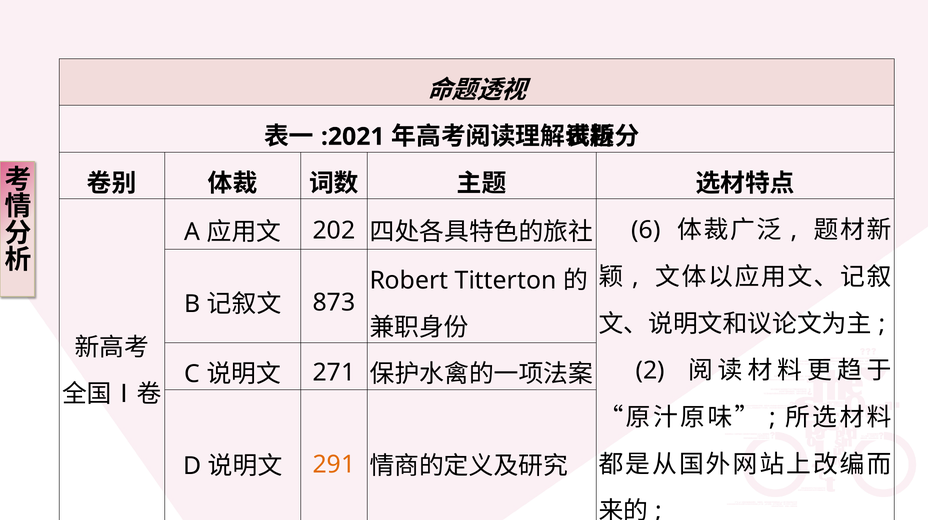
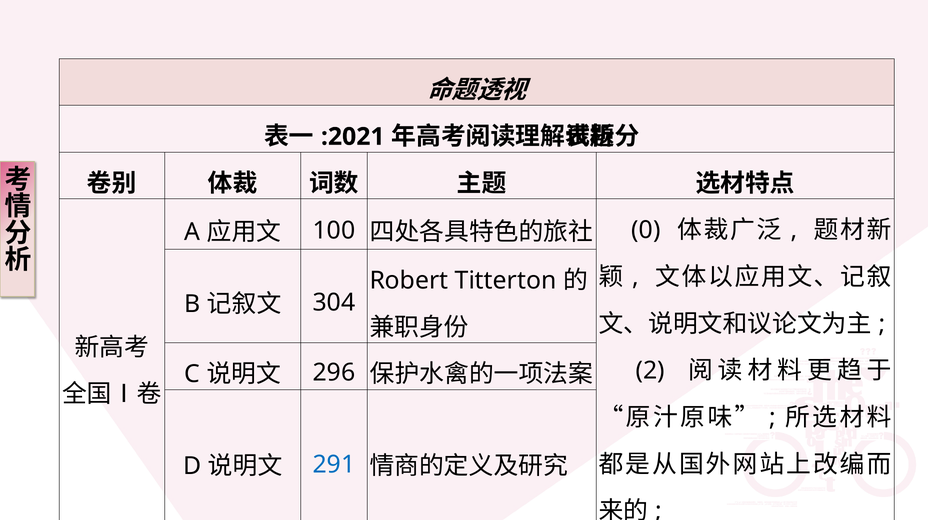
202: 202 -> 100
6: 6 -> 0
873: 873 -> 304
271: 271 -> 296
291 colour: orange -> blue
